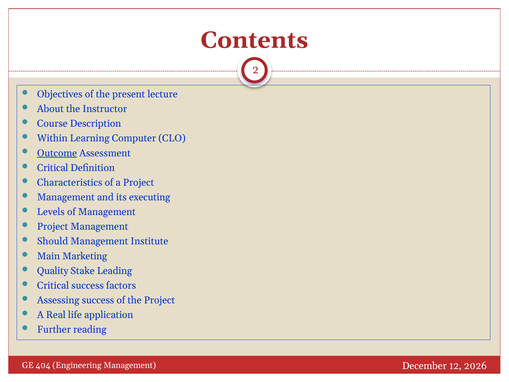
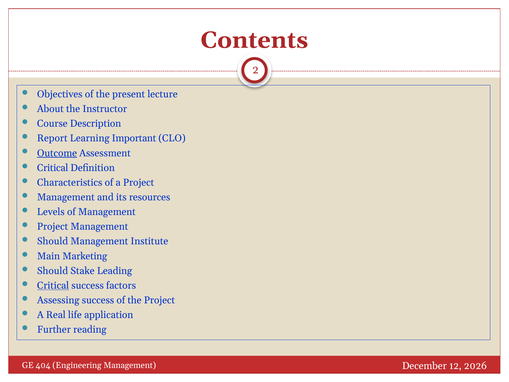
Within: Within -> Report
Computer: Computer -> Important
executing: executing -> resources
Quality at (53, 271): Quality -> Should
Critical at (53, 285) underline: none -> present
